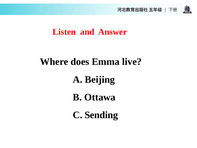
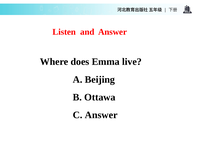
C Sending: Sending -> Answer
